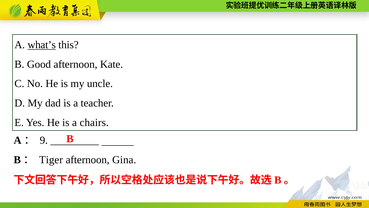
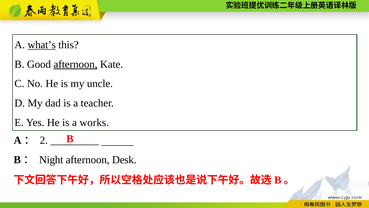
afternoon at (75, 64) underline: none -> present
chairs: chairs -> works
9: 9 -> 2
Tiger: Tiger -> Night
Gina: Gina -> Desk
